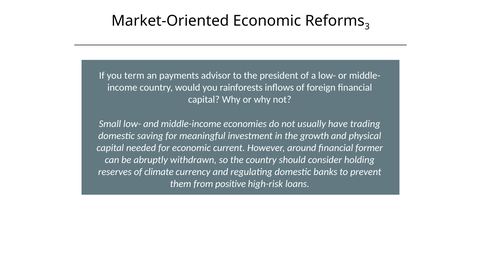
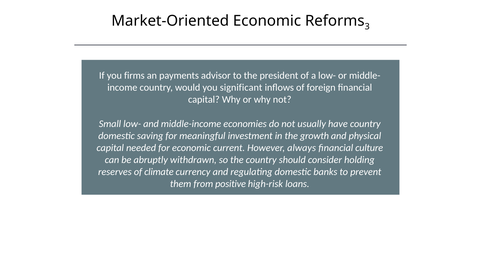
term: term -> firms
rainforests: rainforests -> significant
have trading: trading -> country
around: around -> always
former: former -> culture
